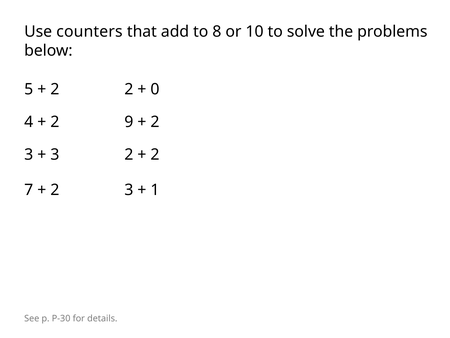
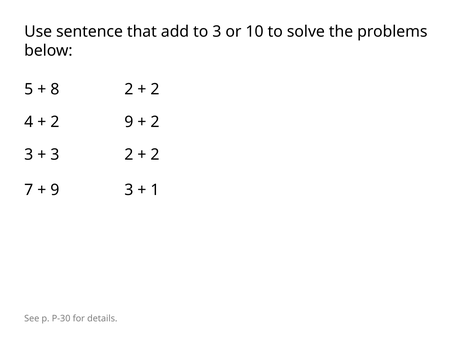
counters: counters -> sentence
to 8: 8 -> 3
2 at (55, 89): 2 -> 8
0 at (155, 89): 0 -> 2
2 at (55, 190): 2 -> 9
